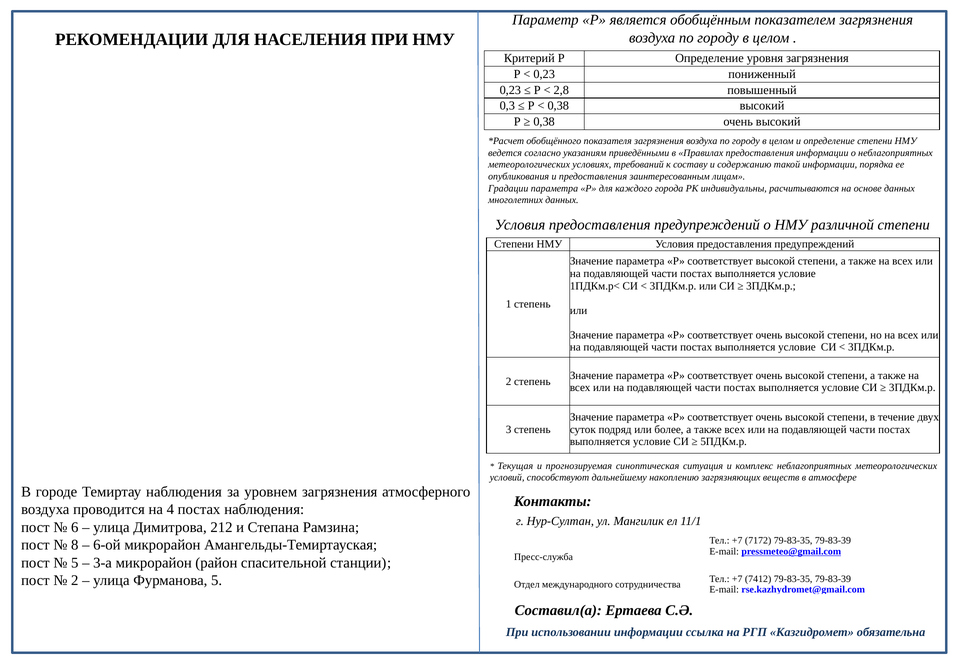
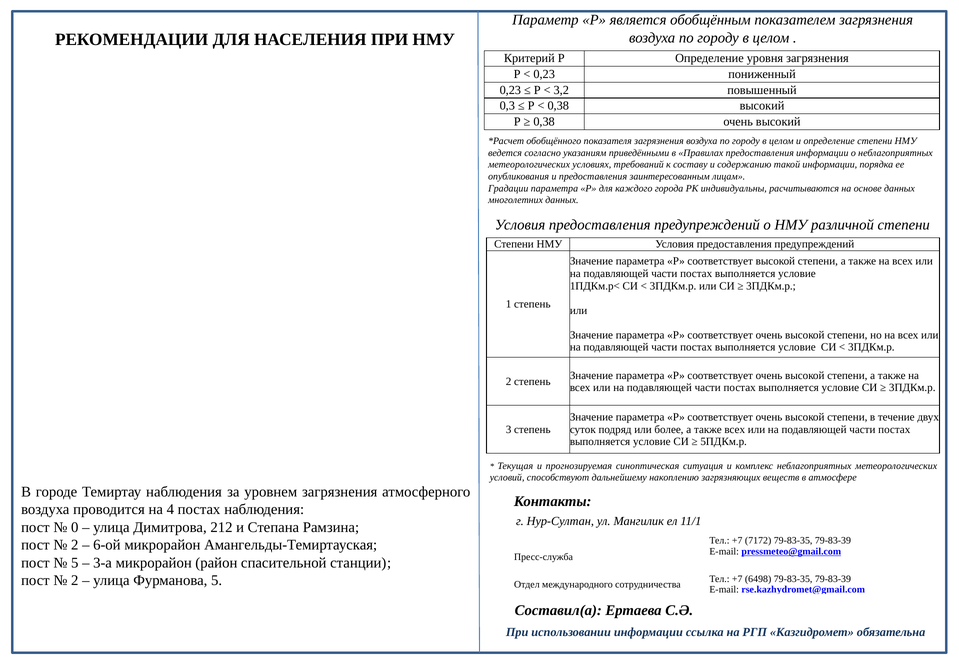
2,8: 2,8 -> 3,2
6: 6 -> 0
8 at (75, 545): 8 -> 2
7412: 7412 -> 6498
